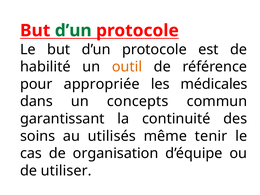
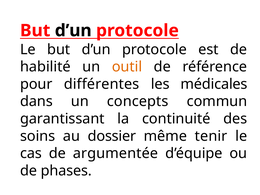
d’un at (73, 31) colour: green -> black
appropriée: appropriée -> différentes
utilisés: utilisés -> dossier
organisation: organisation -> argumentée
utiliser: utiliser -> phases
